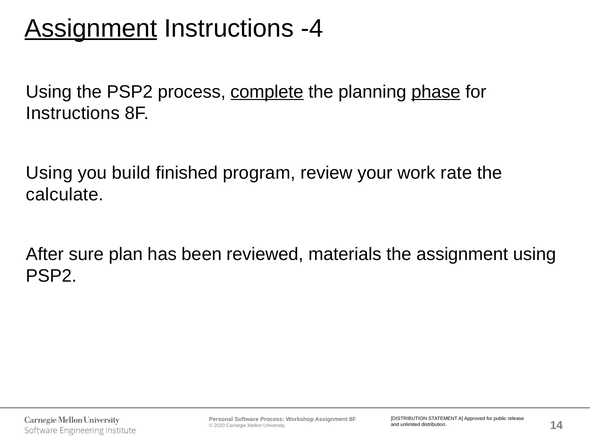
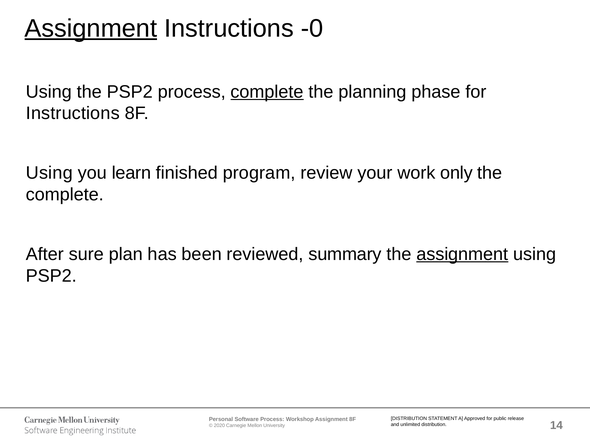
-4: -4 -> -0
phase underline: present -> none
build: build -> learn
rate: rate -> only
calculate at (65, 195): calculate -> complete
materials: materials -> summary
assignment at (462, 254) underline: none -> present
